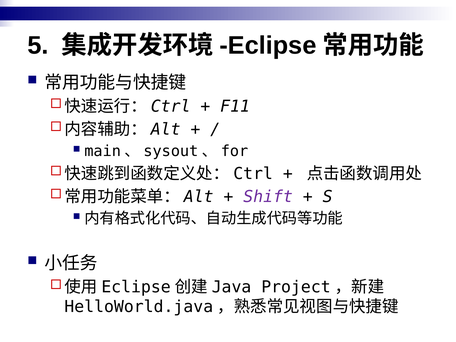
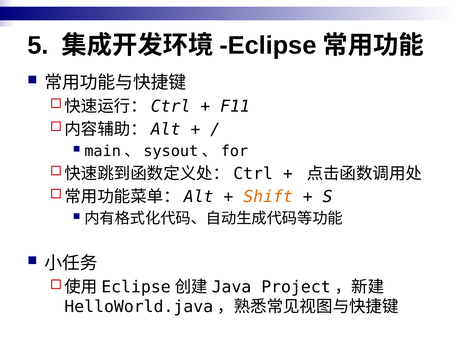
Shift colour: purple -> orange
